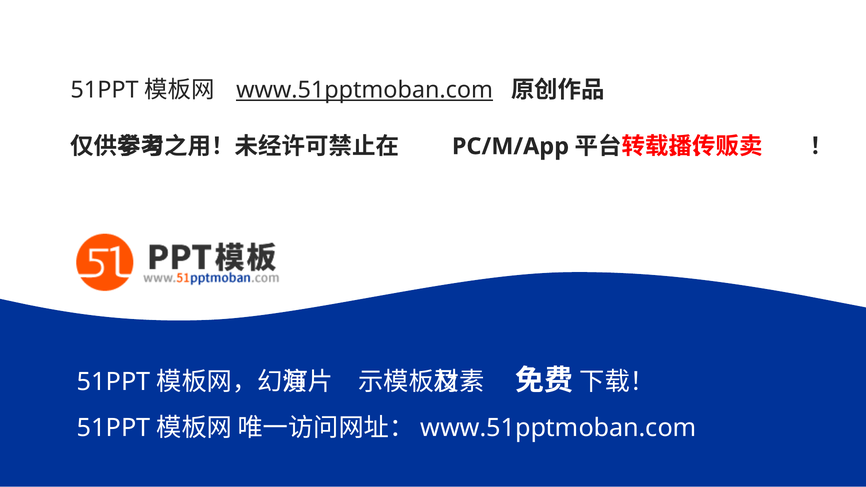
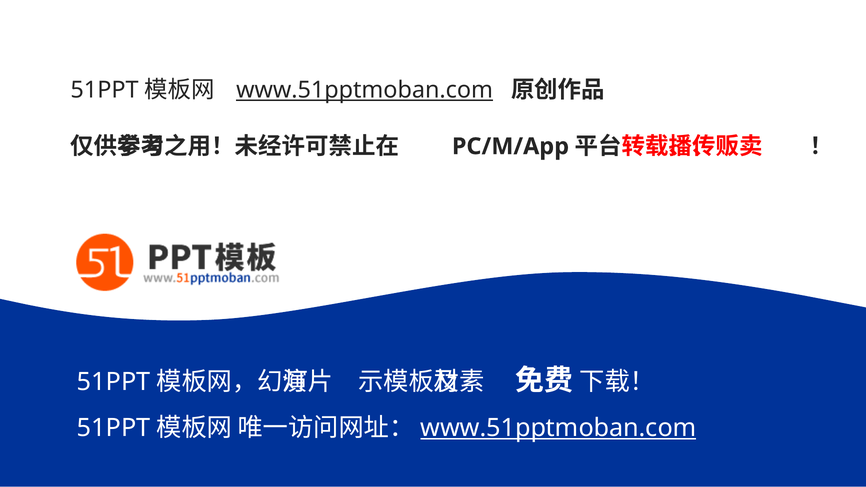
www.51pptmoban.com at (558, 428) underline: none -> present
